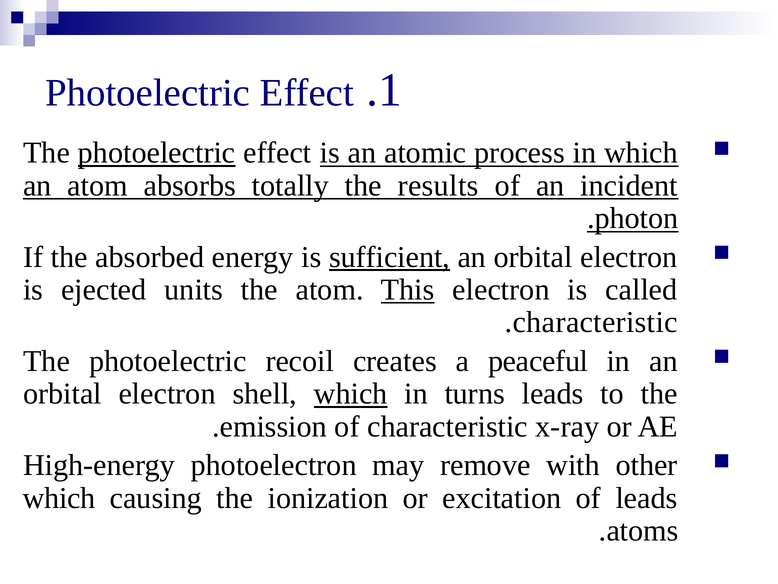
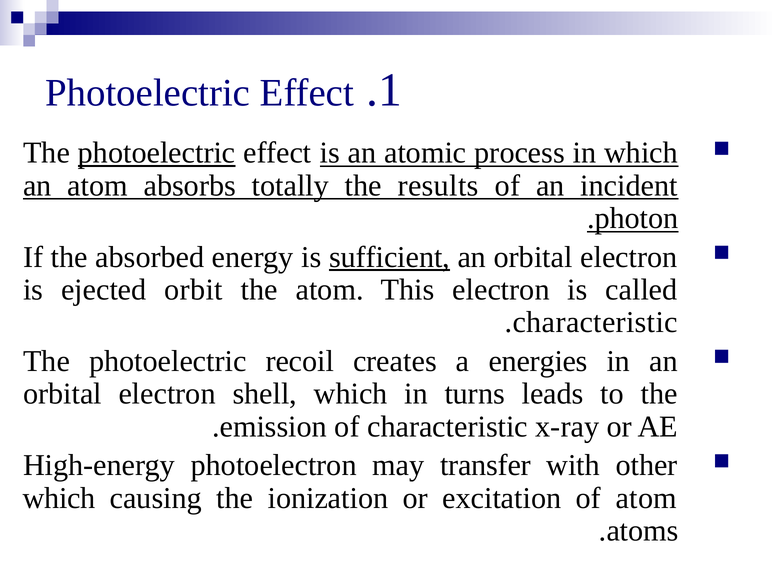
units: units -> orbit
This underline: present -> none
peaceful: peaceful -> energies
which at (351, 394) underline: present -> none
remove: remove -> transfer
of leads: leads -> atom
